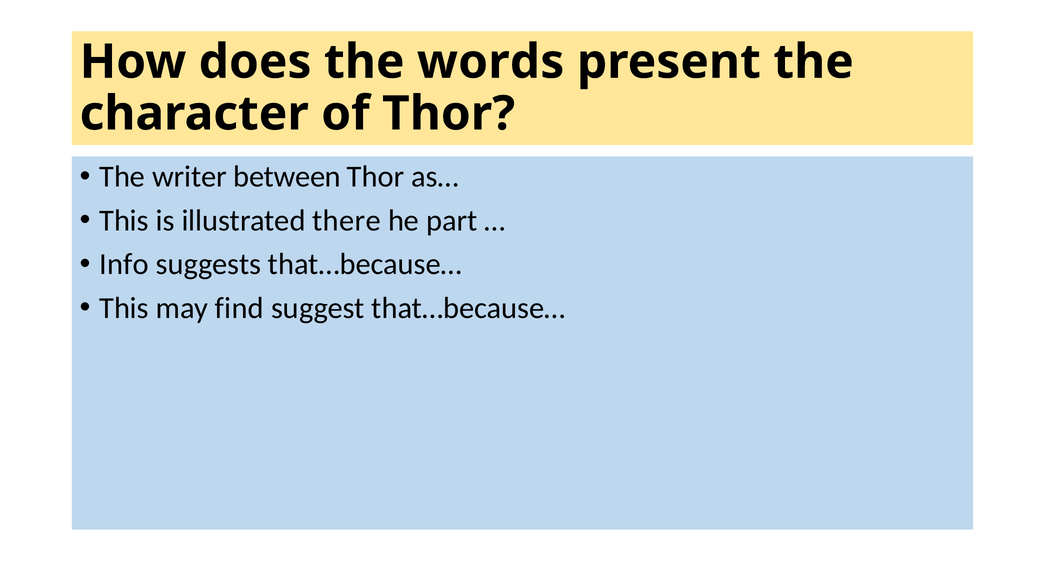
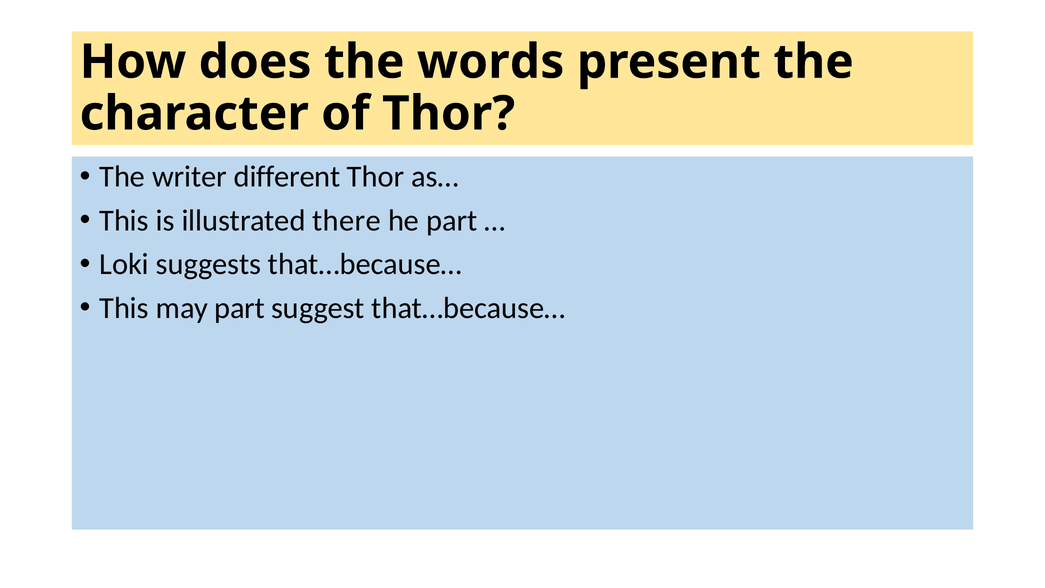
between: between -> different
Info: Info -> Loki
may find: find -> part
